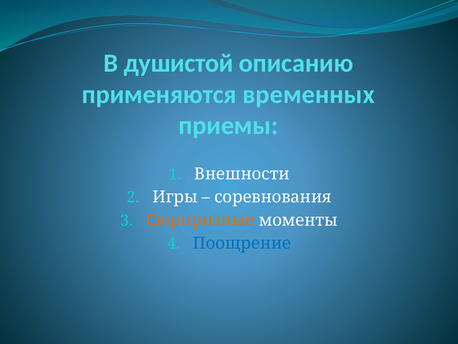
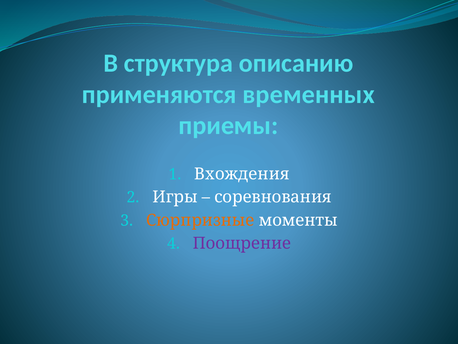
душистой: душистой -> структура
Внешности: Внешности -> Вхождения
Поощрение colour: blue -> purple
